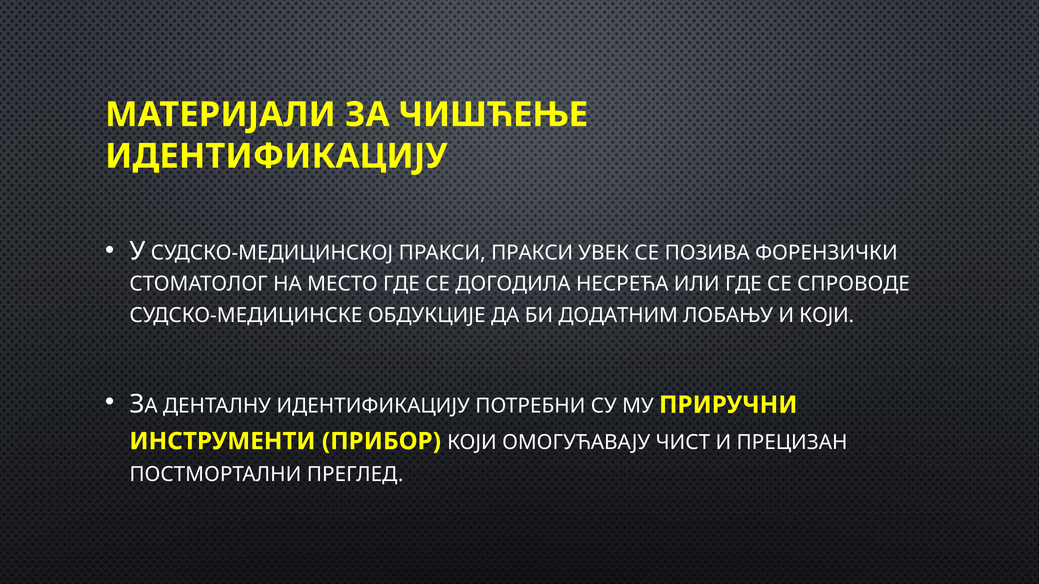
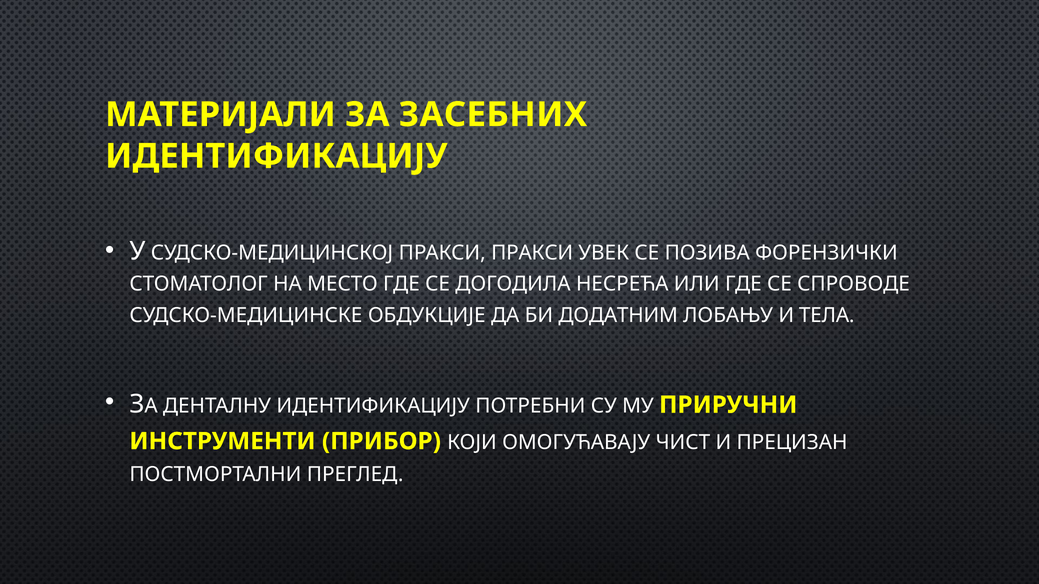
ЧИШЋЕЊЕ: ЧИШЋЕЊЕ -> ЗАСЕБНИХ
И КОЈИ: КОЈИ -> ТЕЛА
